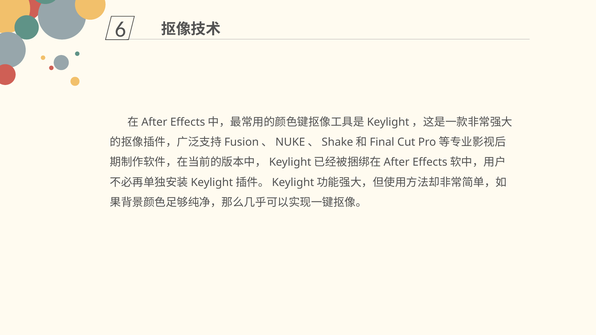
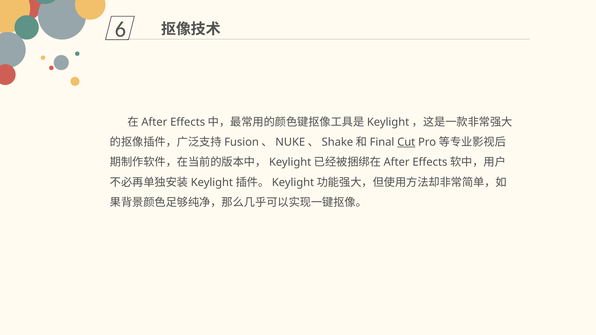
Cut underline: none -> present
